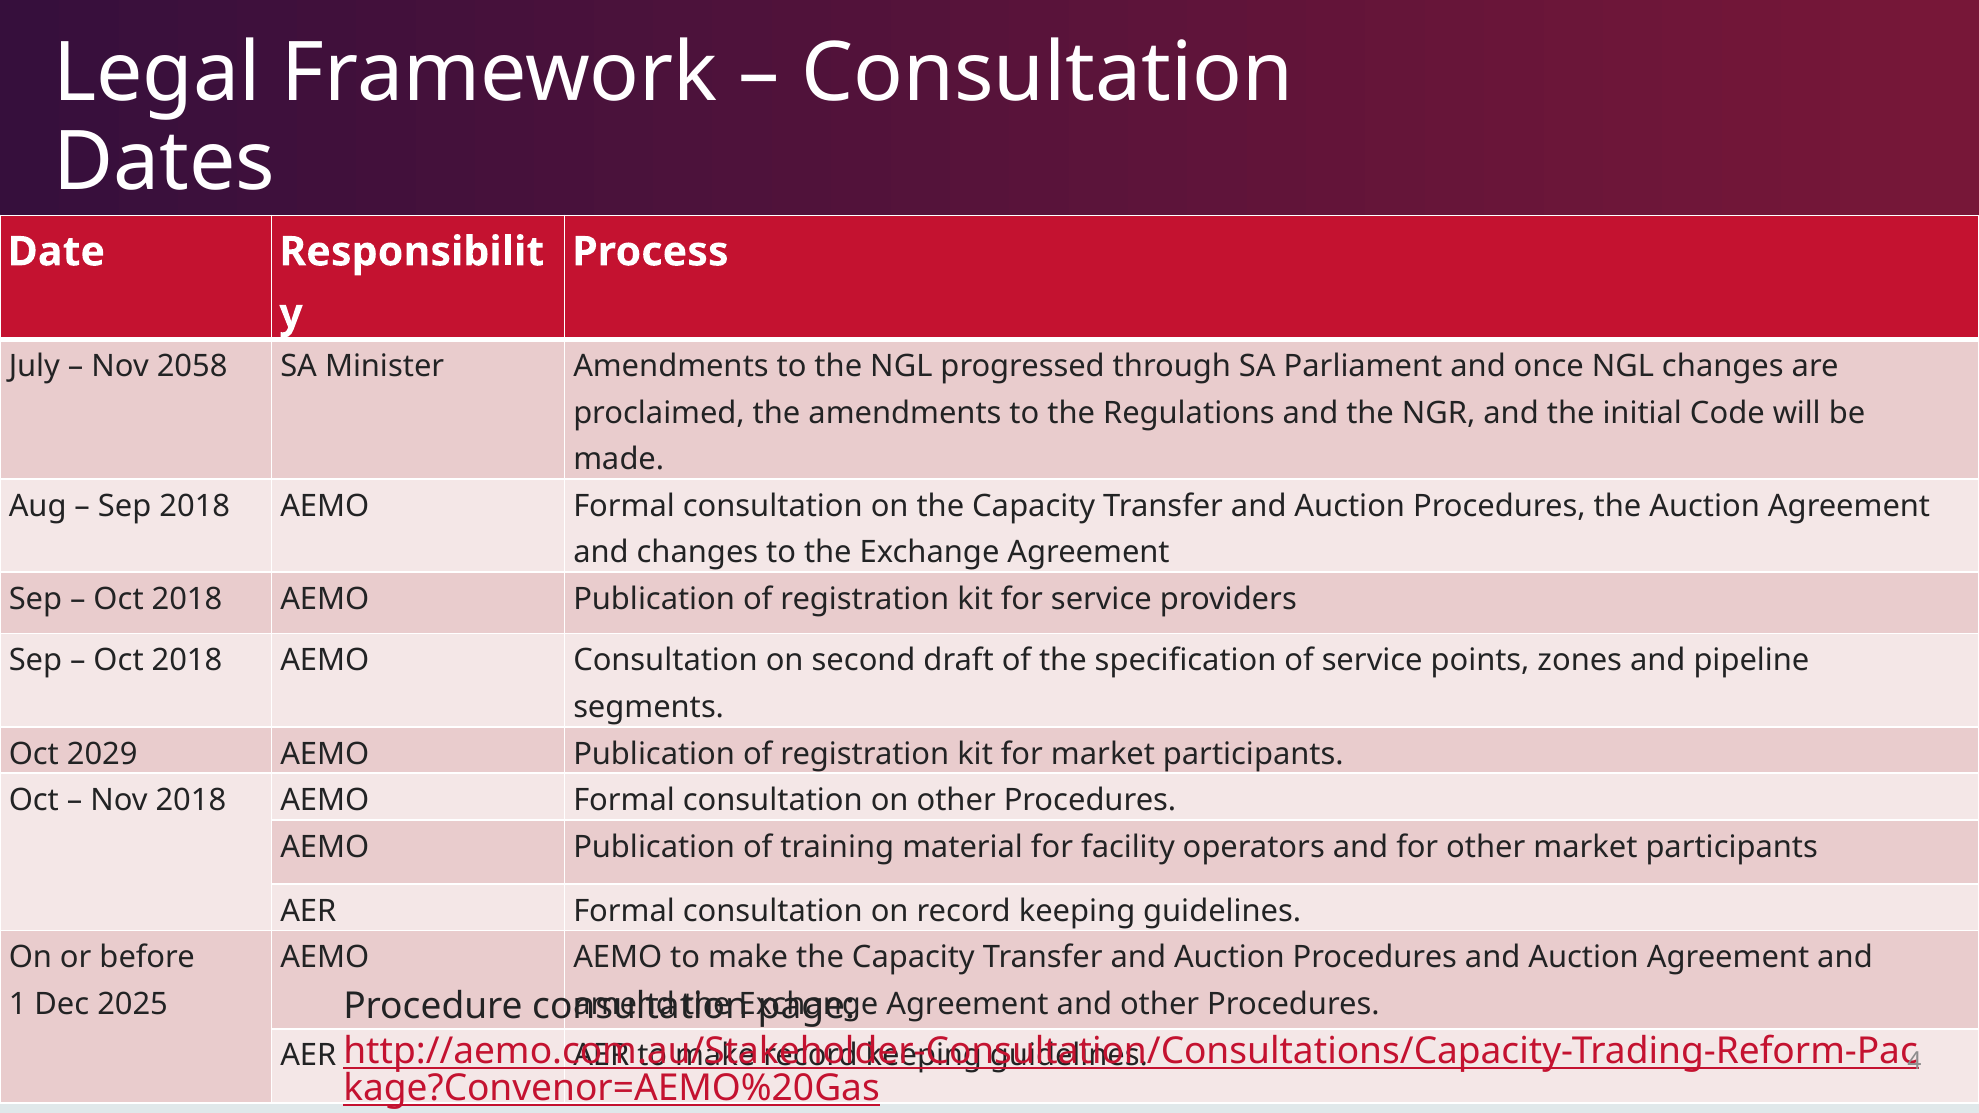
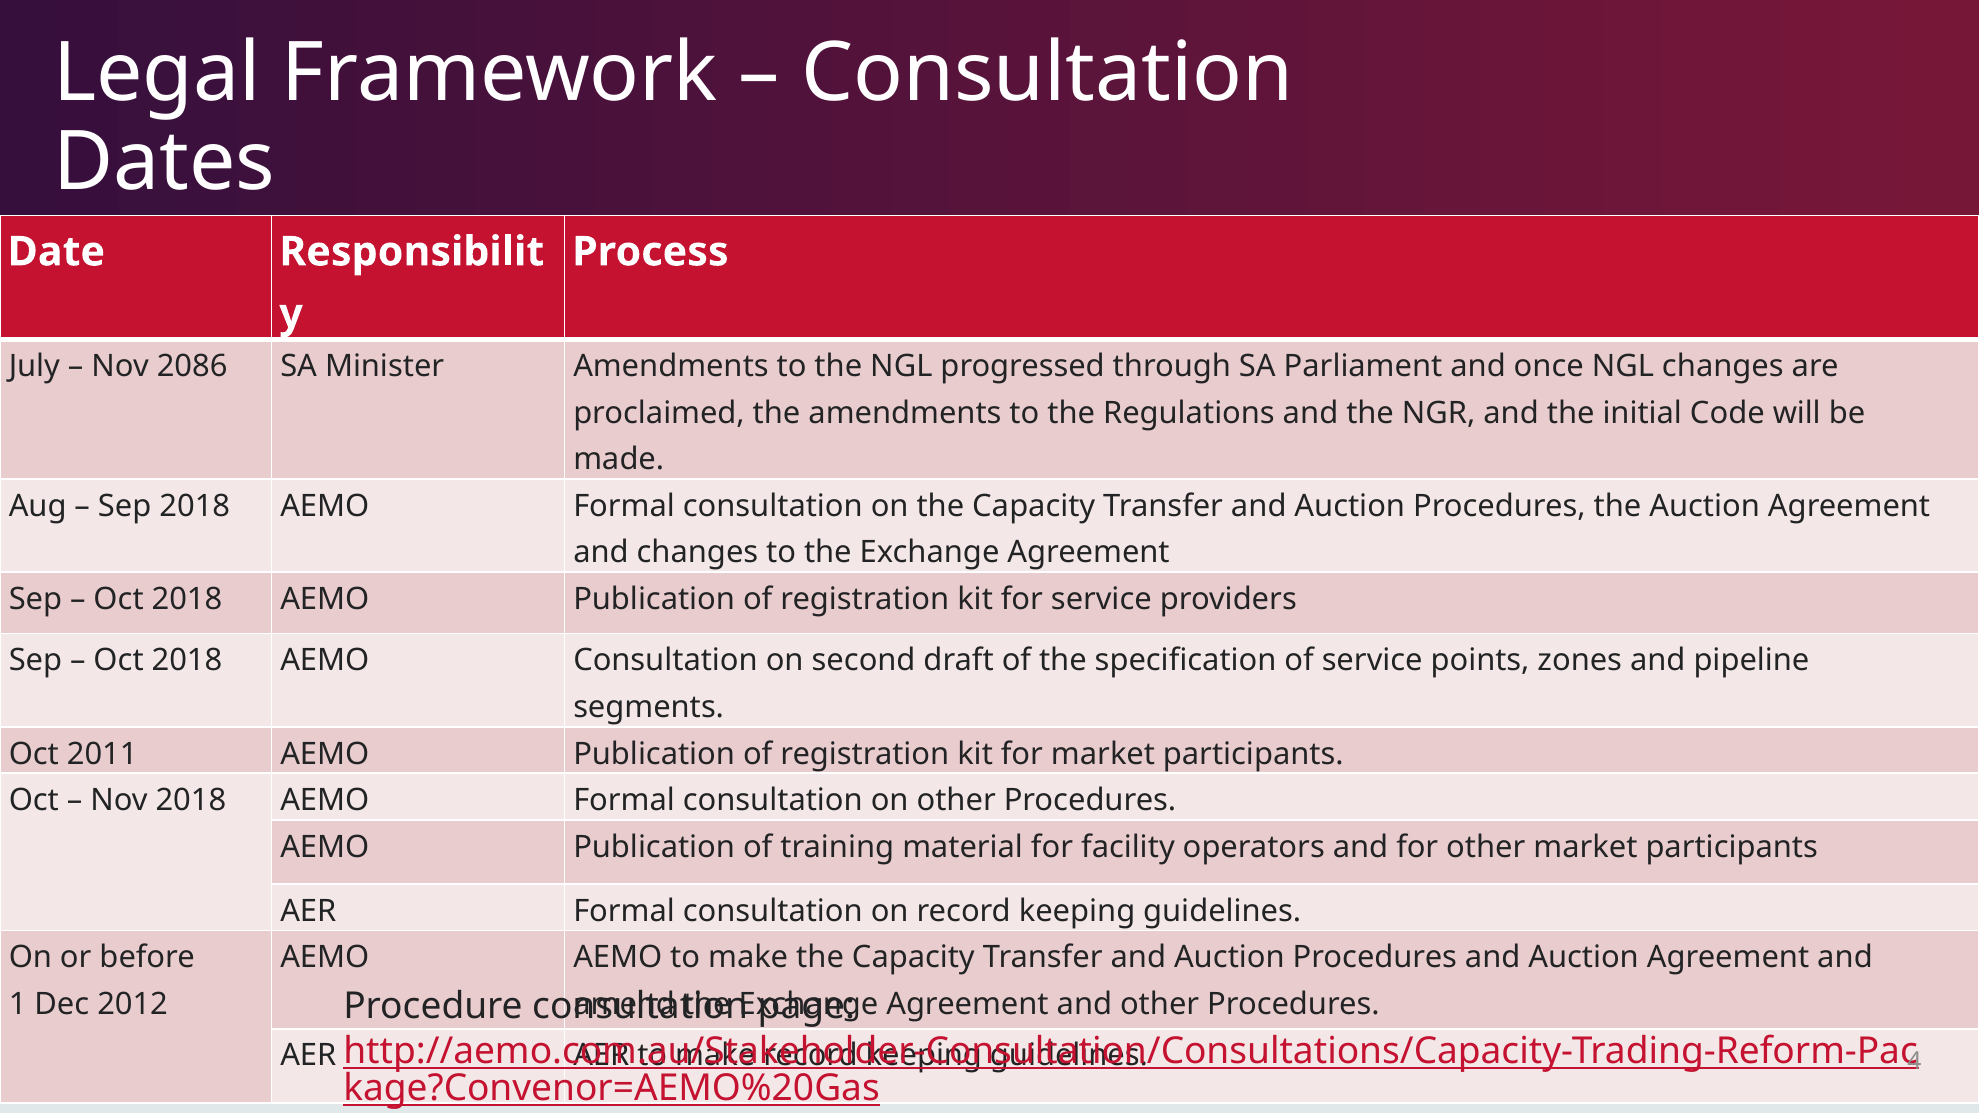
2058: 2058 -> 2086
2029: 2029 -> 2011
2025: 2025 -> 2012
